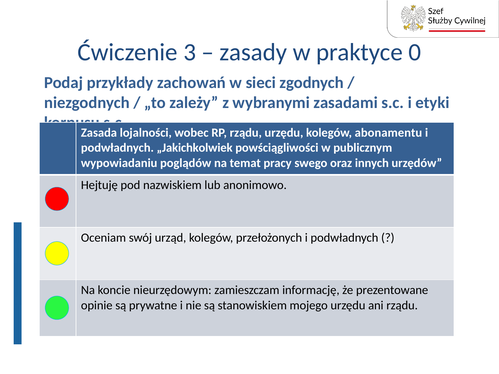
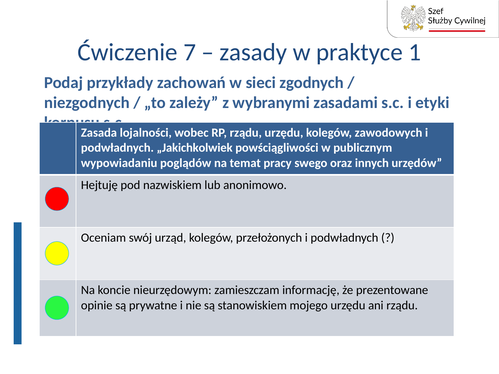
3: 3 -> 7
0: 0 -> 1
abonamentu: abonamentu -> zawodowych
